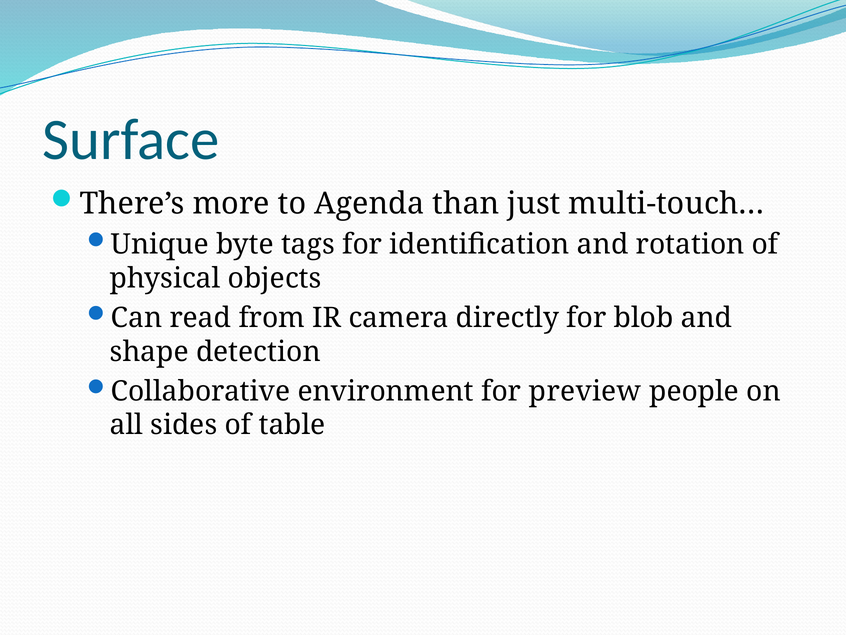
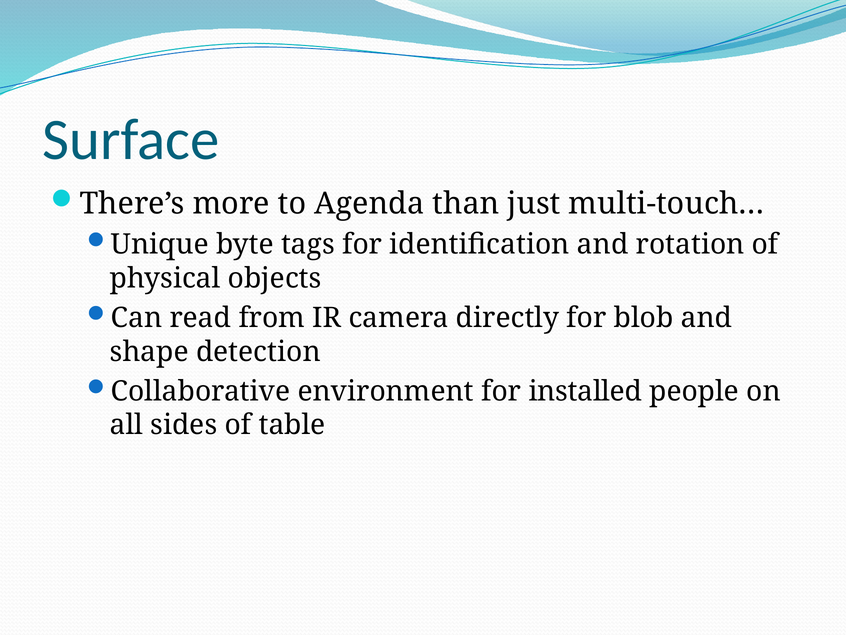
preview: preview -> installed
